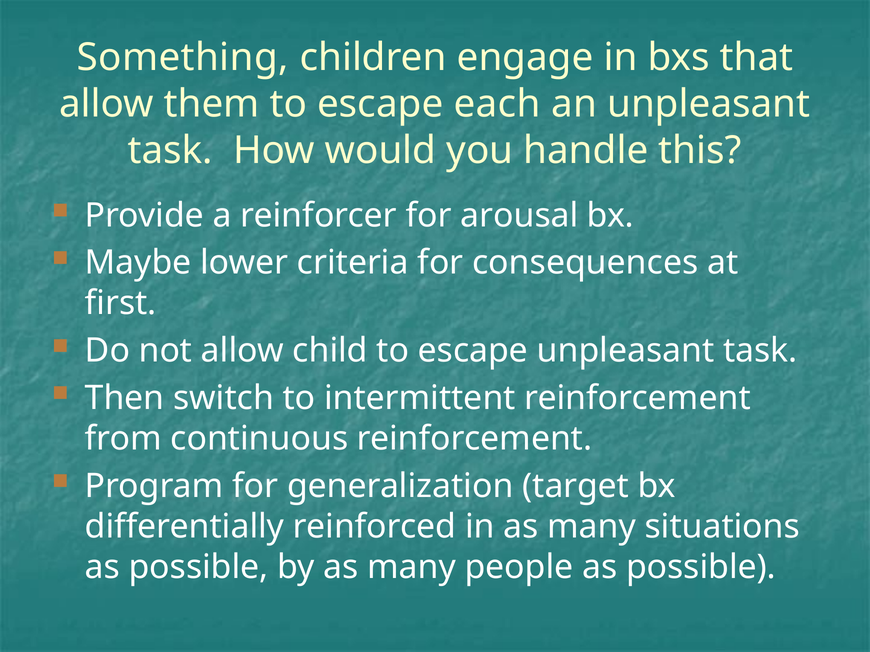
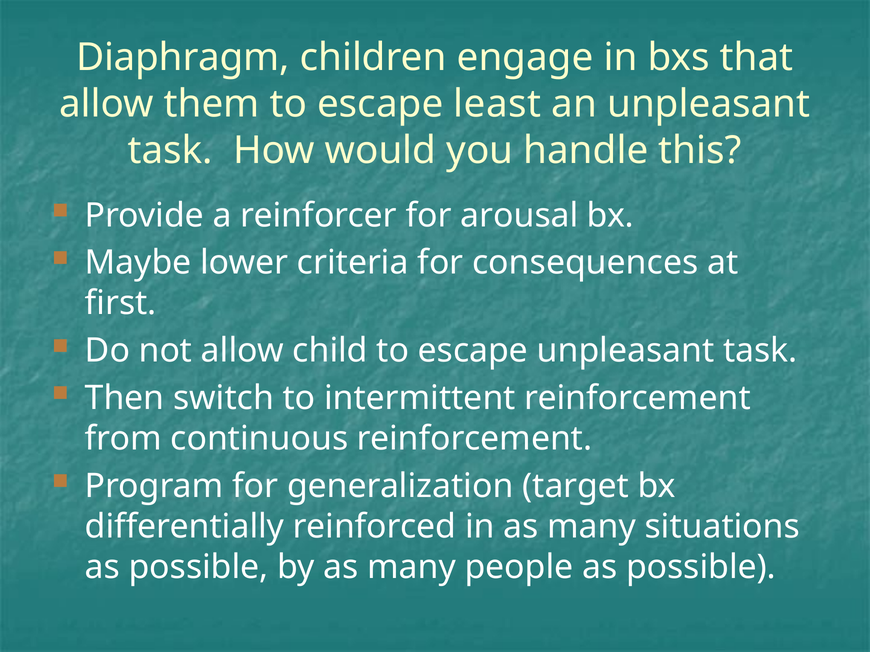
Something: Something -> Diaphragm
each: each -> least
